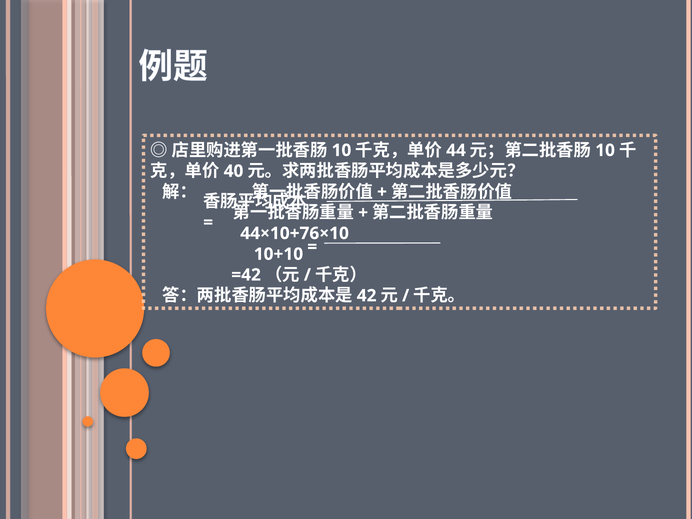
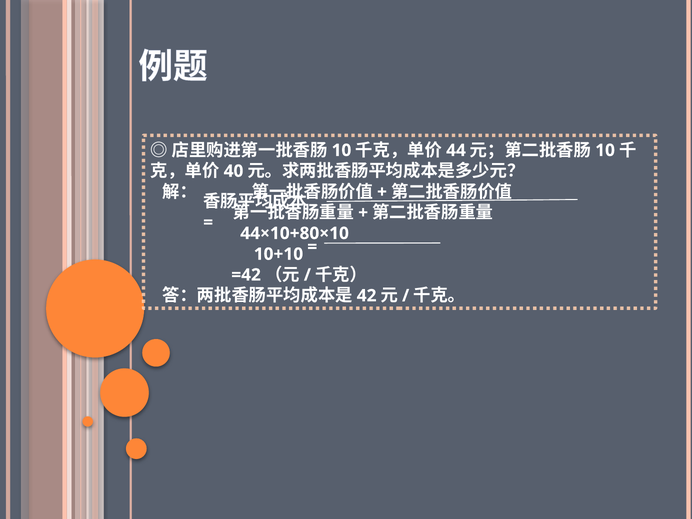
44×10+76×10: 44×10+76×10 -> 44×10+80×10
